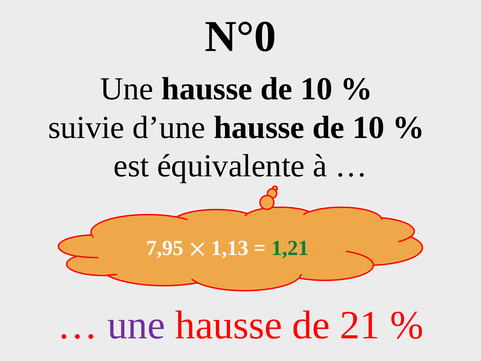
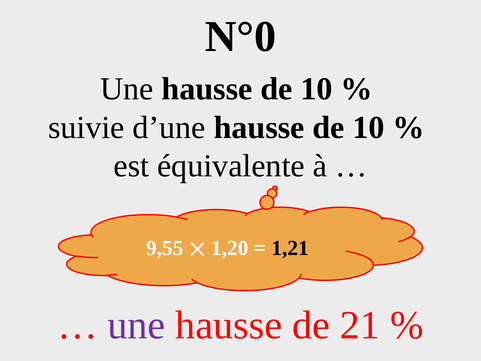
7,95: 7,95 -> 9,55
1,13: 1,13 -> 1,20
1,21 colour: green -> black
